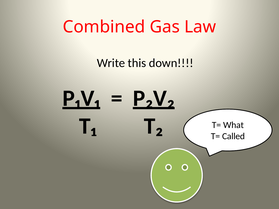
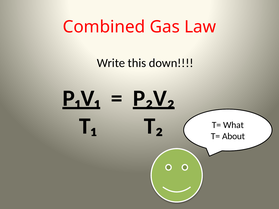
Called: Called -> About
